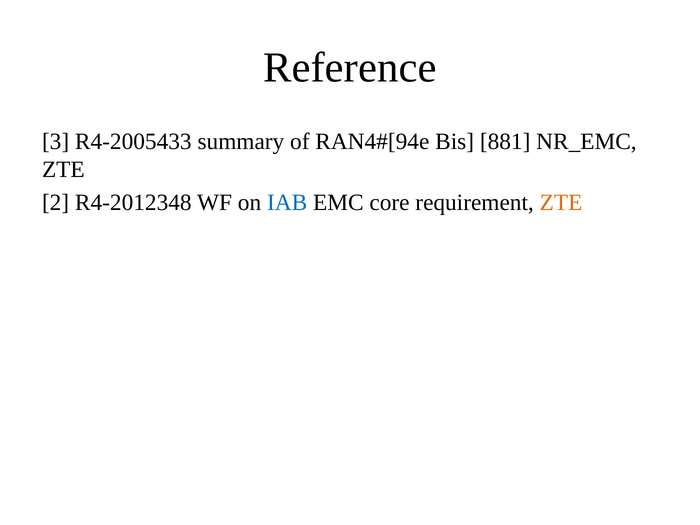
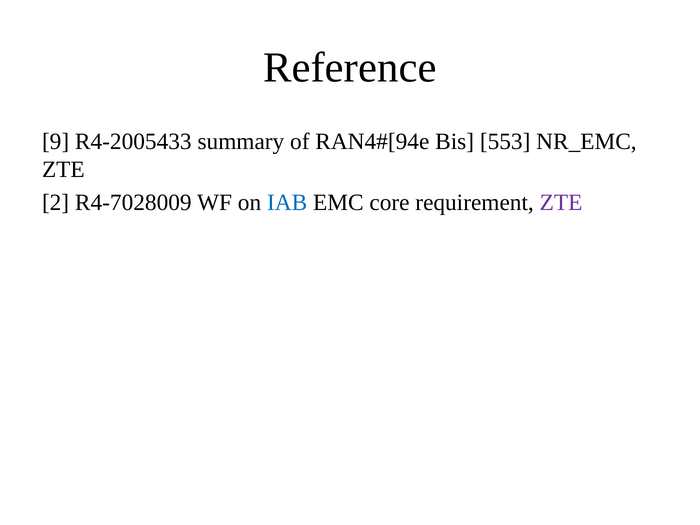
3: 3 -> 9
881: 881 -> 553
R4-2012348: R4-2012348 -> R4-7028009
ZTE at (561, 202) colour: orange -> purple
